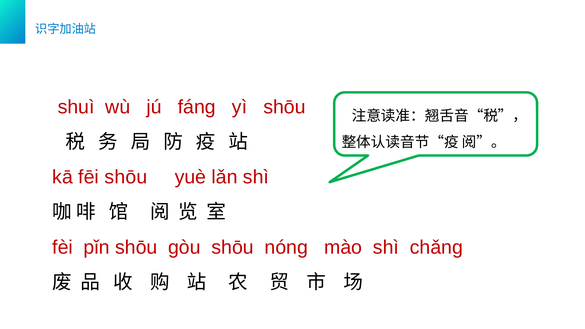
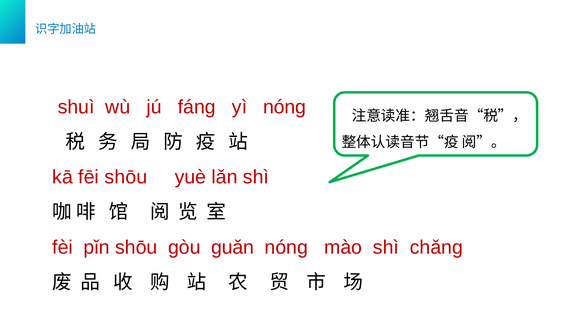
yì shōu: shōu -> nónɡ
ɡòu shōu: shōu -> ɡuǎn
